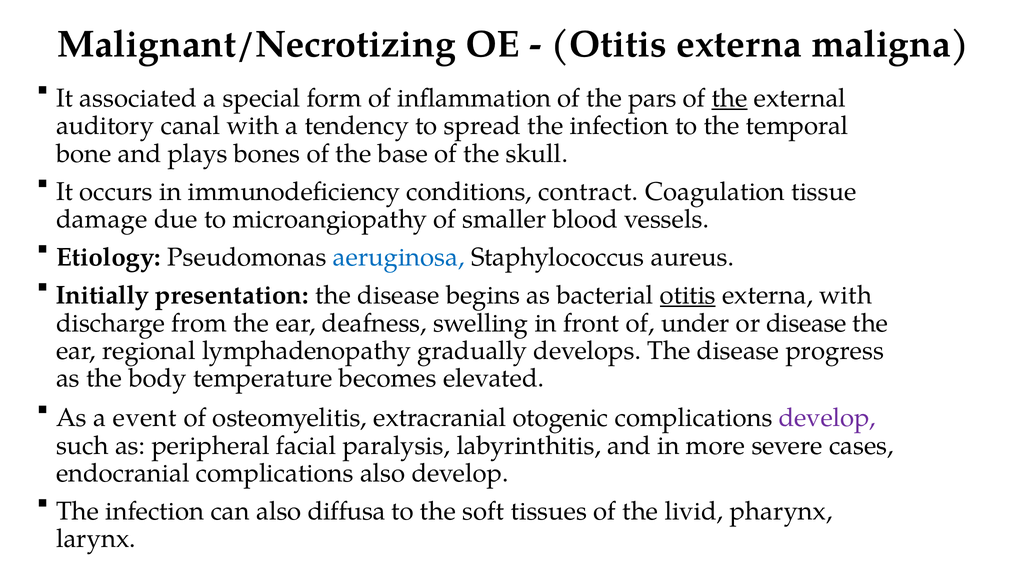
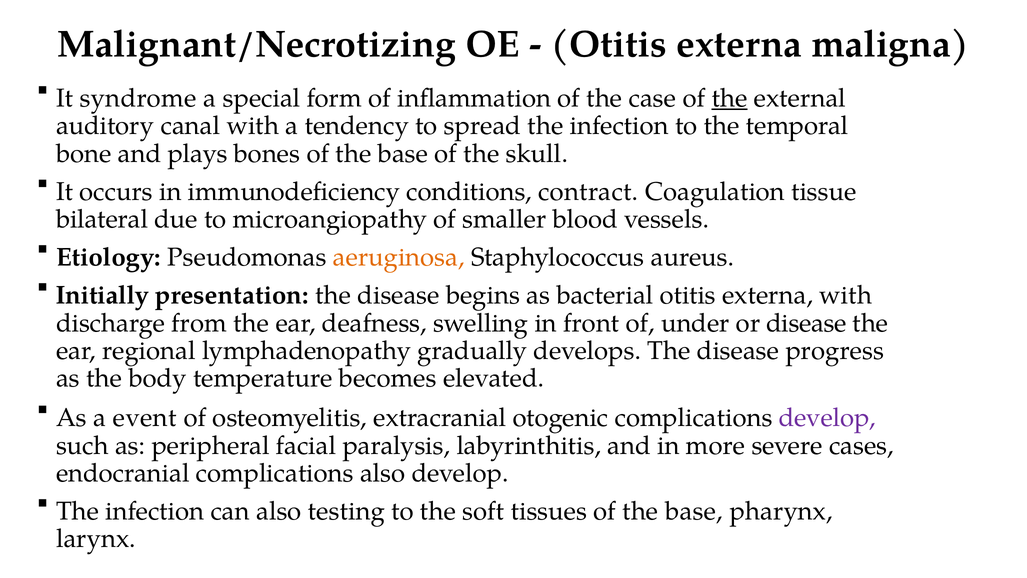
associated: associated -> syndrome
pars: pars -> case
damage: damage -> bilateral
aeruginosa colour: blue -> orange
otitis at (688, 295) underline: present -> none
diffusa: diffusa -> testing
tissues of the livid: livid -> base
